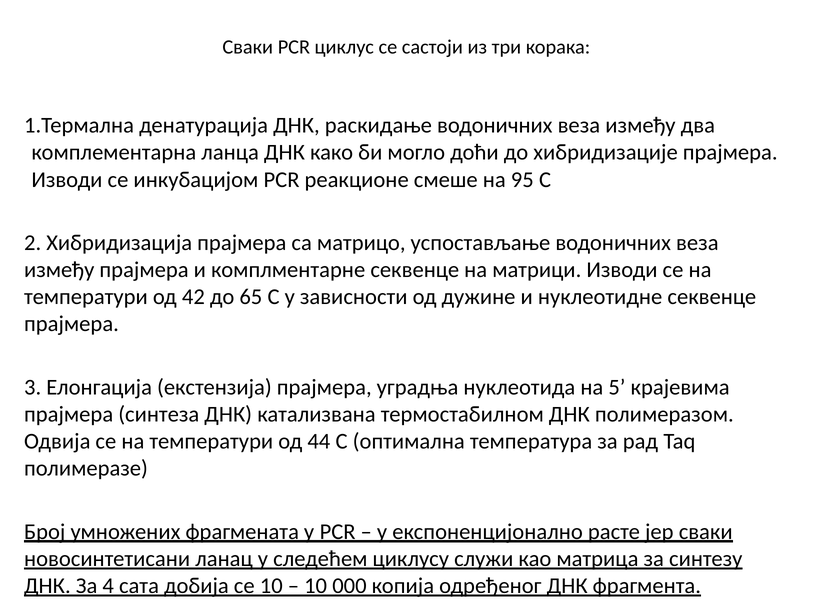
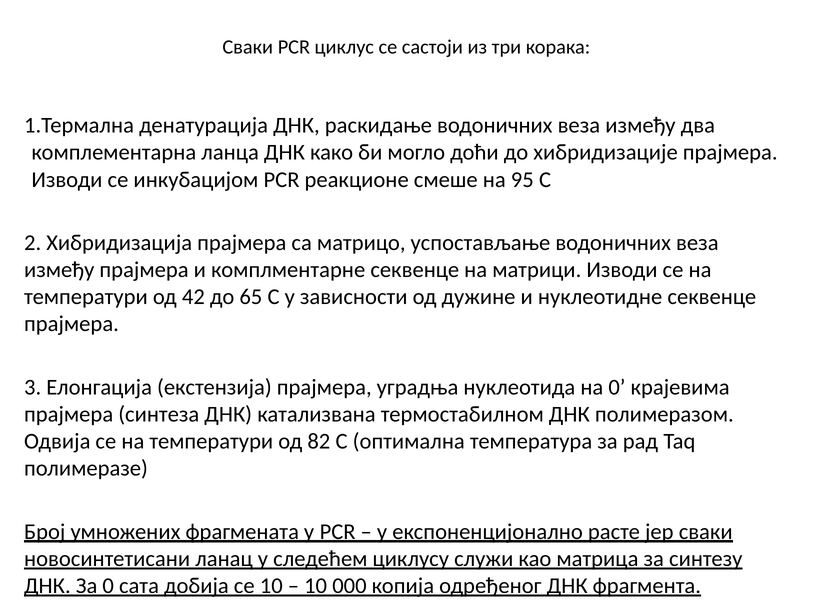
на 5: 5 -> 0
44: 44 -> 82
За 4: 4 -> 0
